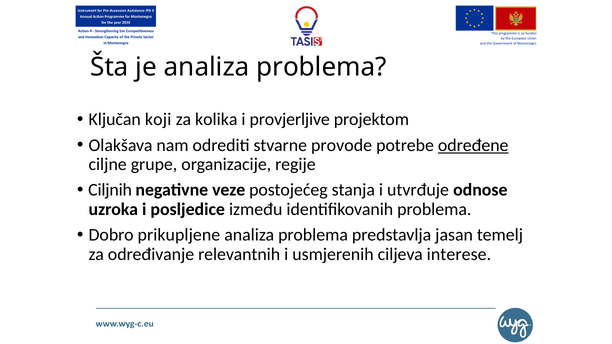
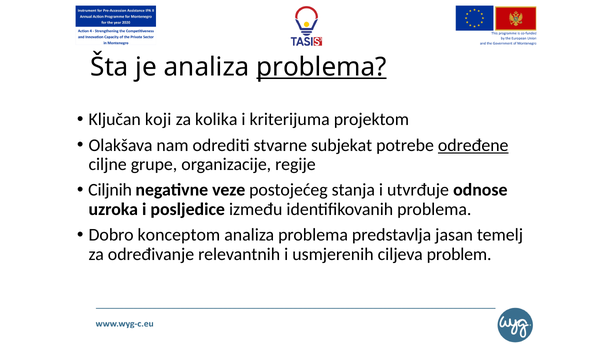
problema at (321, 67) underline: none -> present
provjerljive: provjerljive -> kriterijuma
provode: provode -> subjekat
prikupljene: prikupljene -> konceptom
interese: interese -> problem
